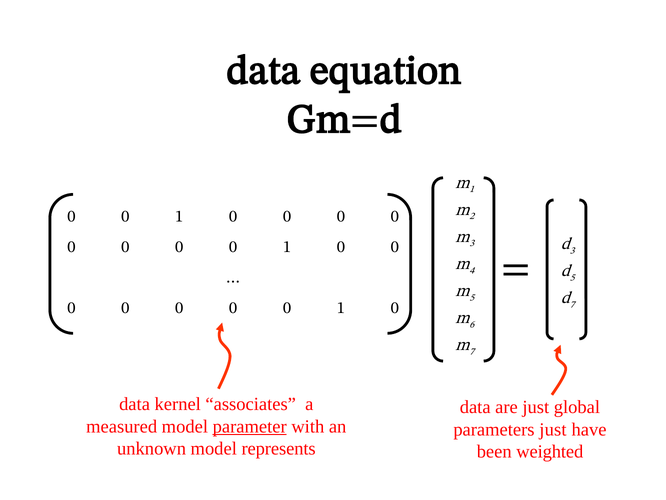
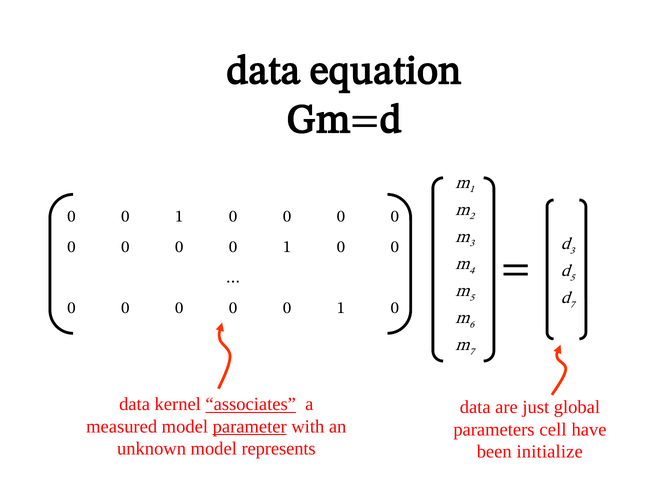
associates underline: none -> present
parameters just: just -> cell
weighted: weighted -> initialize
